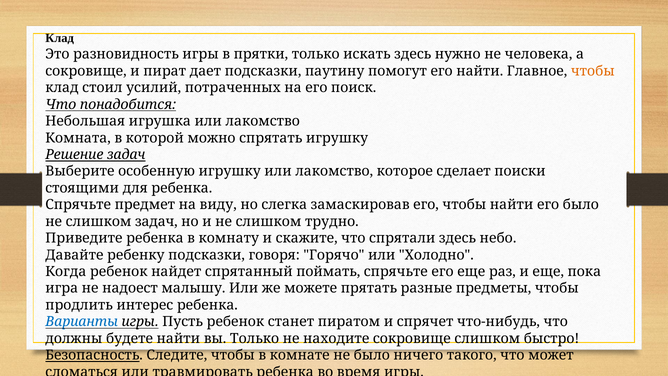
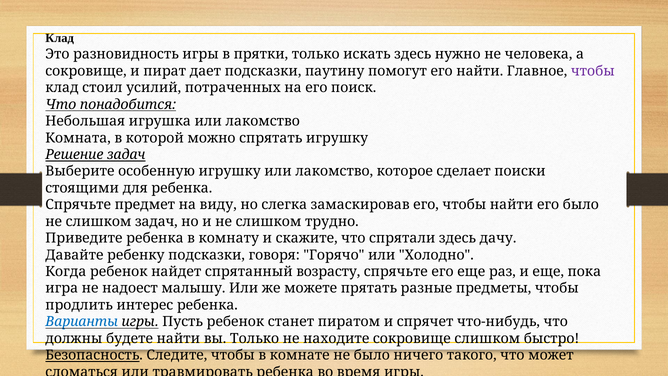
чтобы at (593, 71) colour: orange -> purple
небо: небо -> дачу
поймать: поймать -> возрасту
